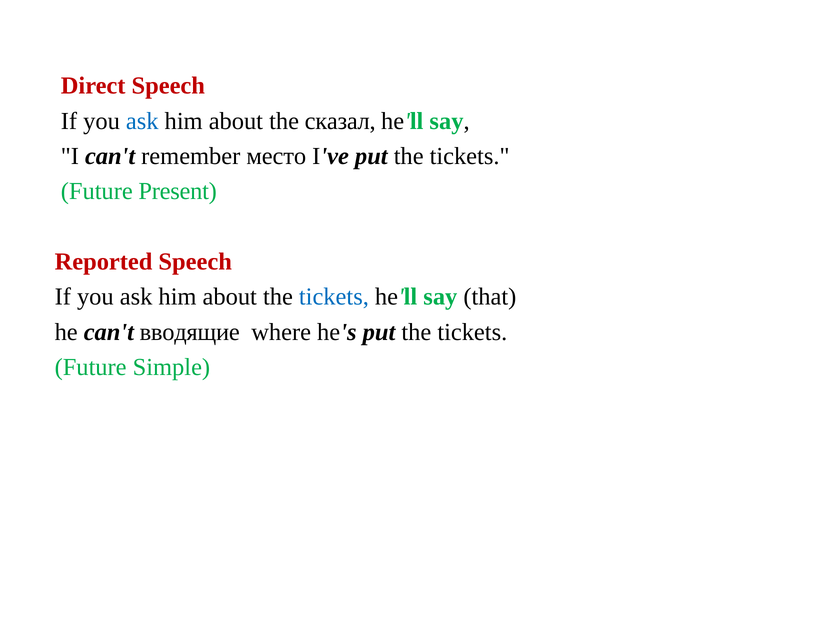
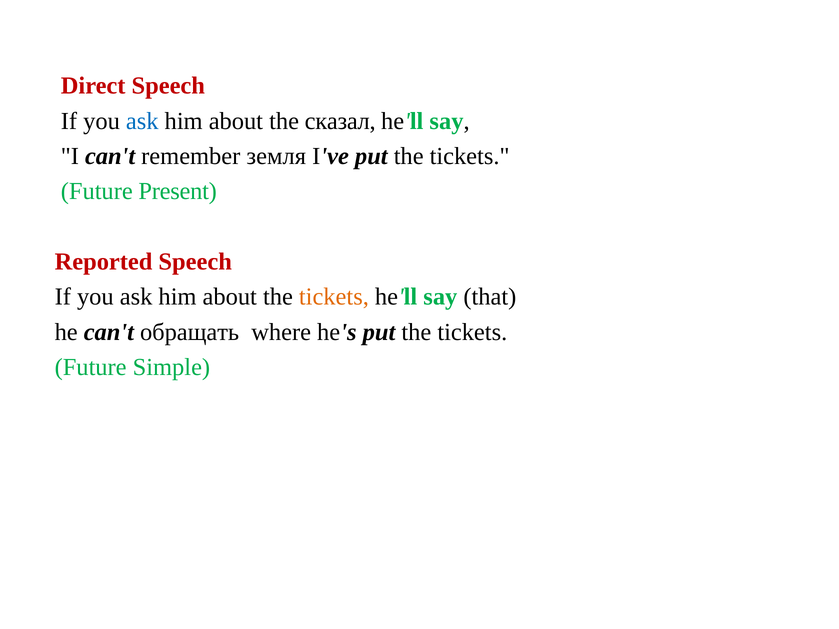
место: место -> земля
tickets at (334, 297) colour: blue -> orange
вводящие: вводящие -> обращать
